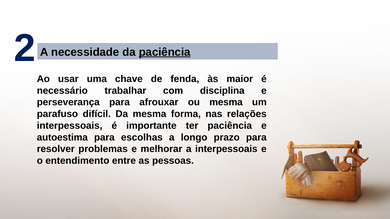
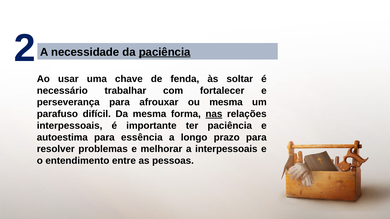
maior: maior -> soltar
disciplina: disciplina -> fortalecer
nas underline: none -> present
escolhas: escolhas -> essência
